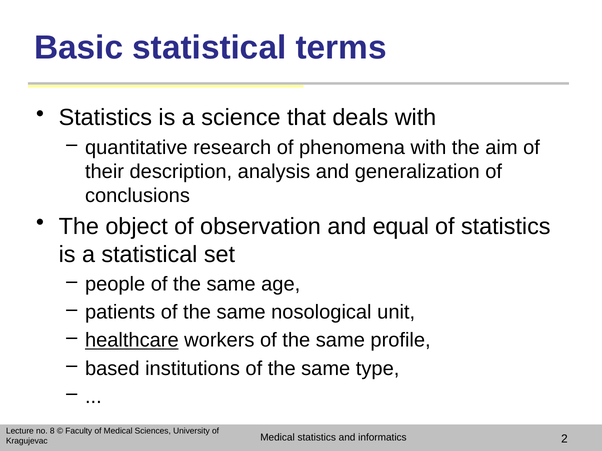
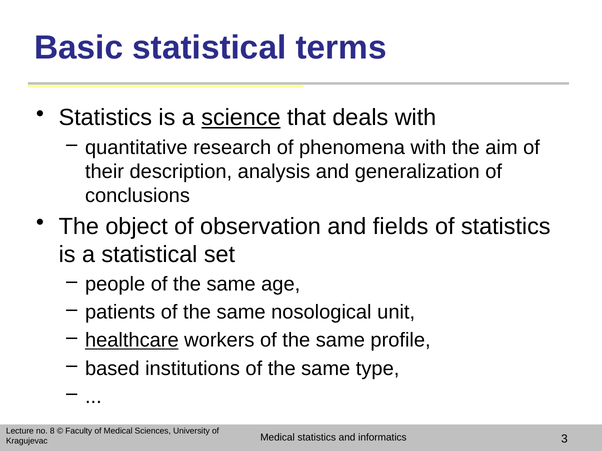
science underline: none -> present
equal: equal -> fields
2: 2 -> 3
